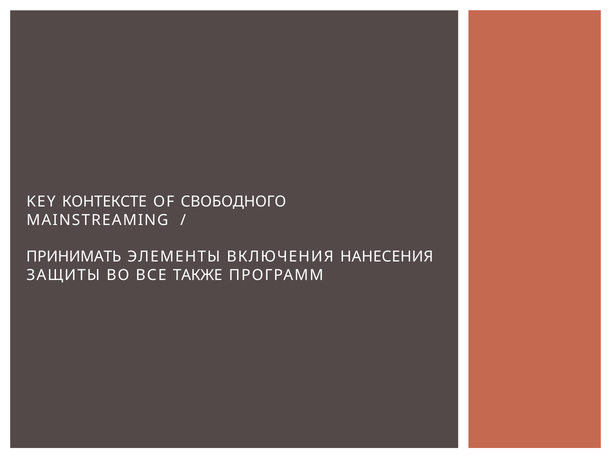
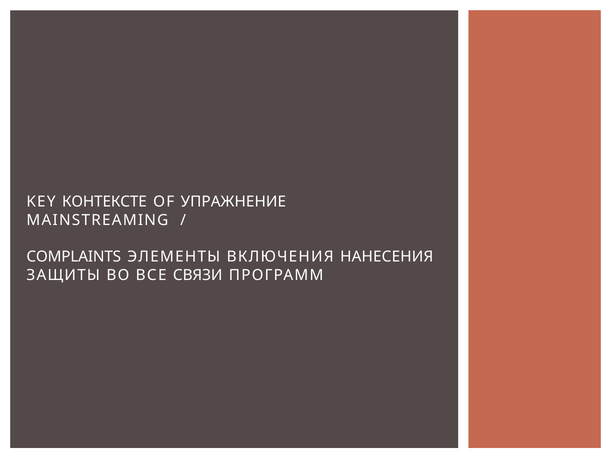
СВОБОДНОГО: СВОБОДНОГО -> УПРАЖНЕНИЕ
ПРИНИМАТЬ: ПРИНИМАТЬ -> COMPLAINTS
ТАКЖЕ: ТАКЖЕ -> СВЯЗИ
